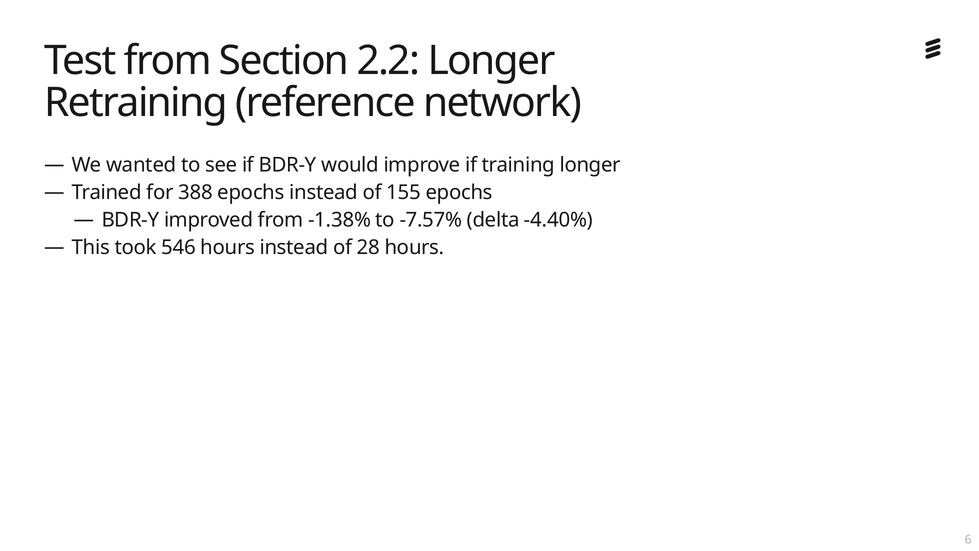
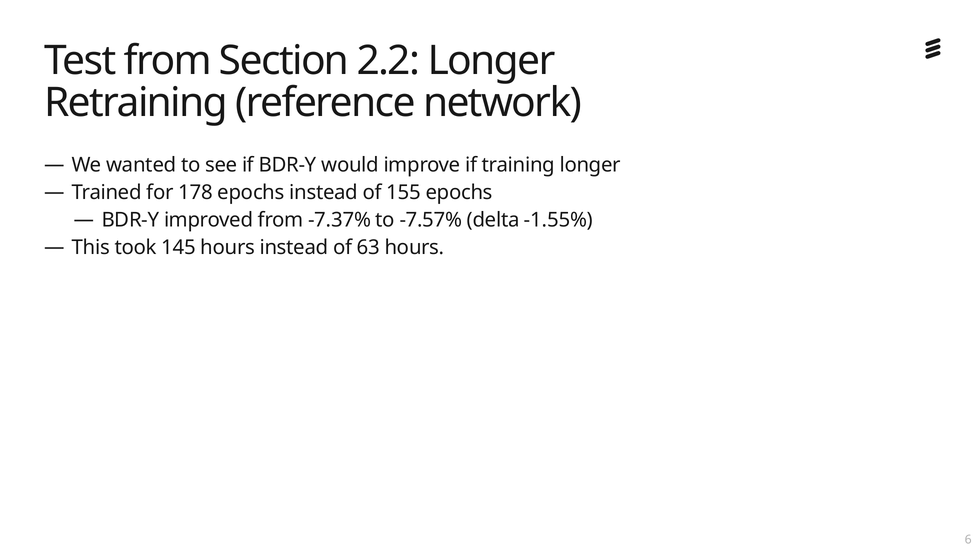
388: 388 -> 178
-1.38%: -1.38% -> -7.37%
-4.40%: -4.40% -> -1.55%
546: 546 -> 145
28: 28 -> 63
